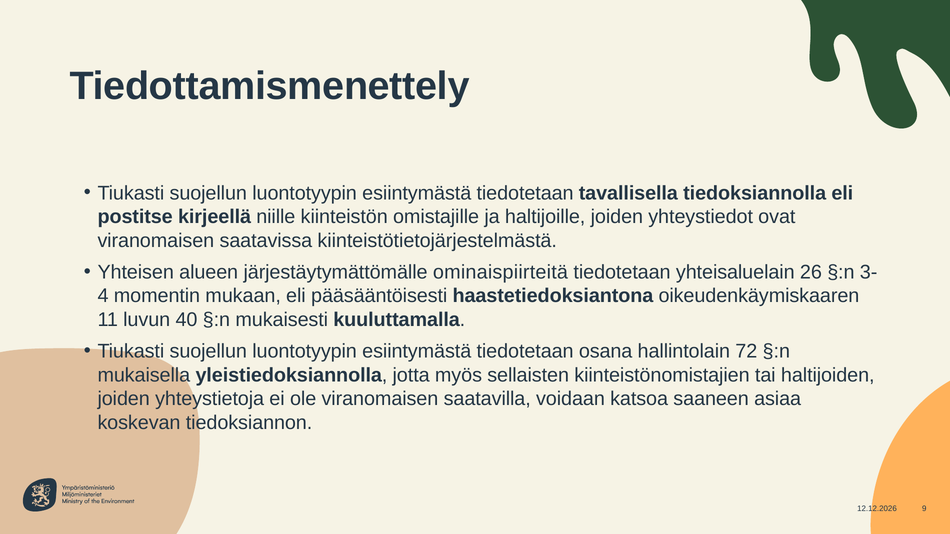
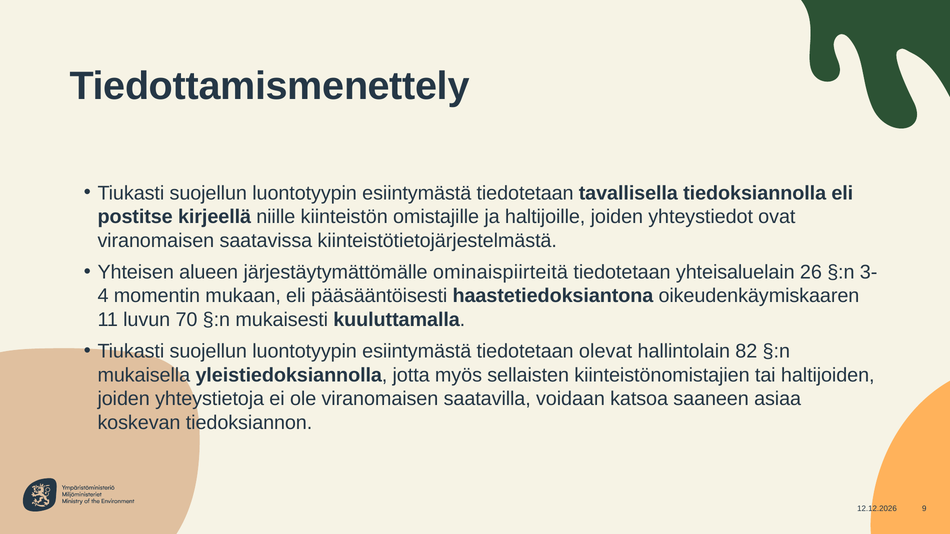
40: 40 -> 70
osana: osana -> olevat
72: 72 -> 82
